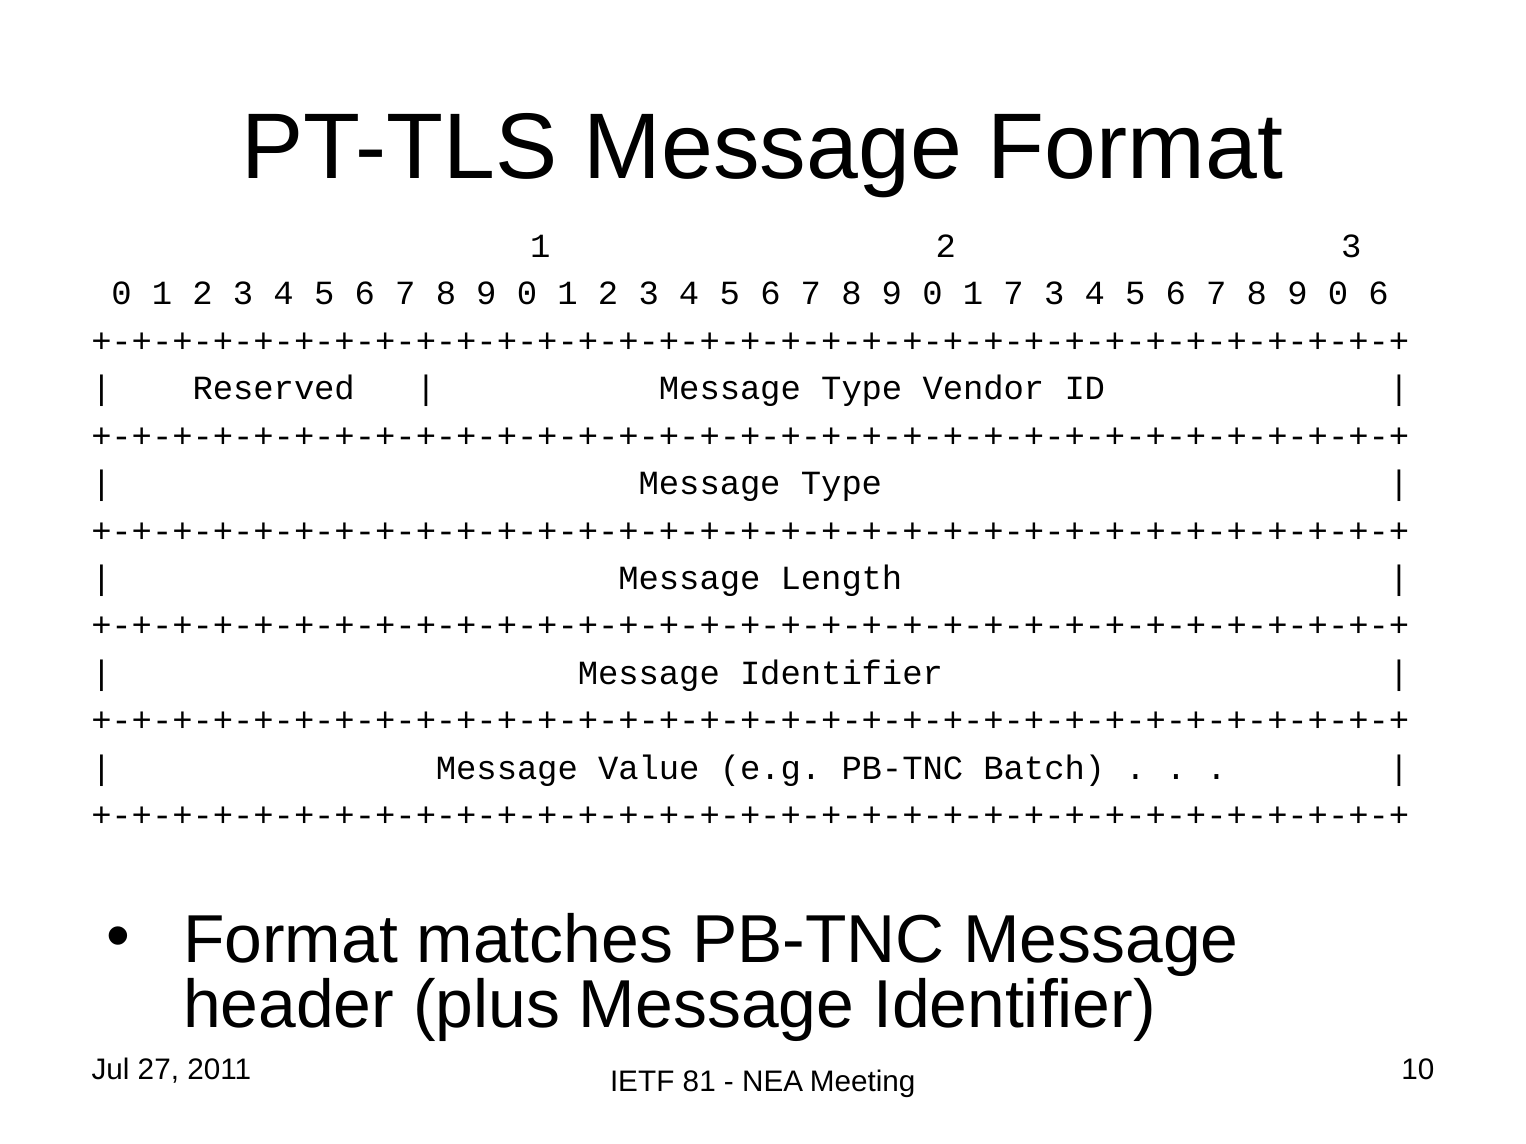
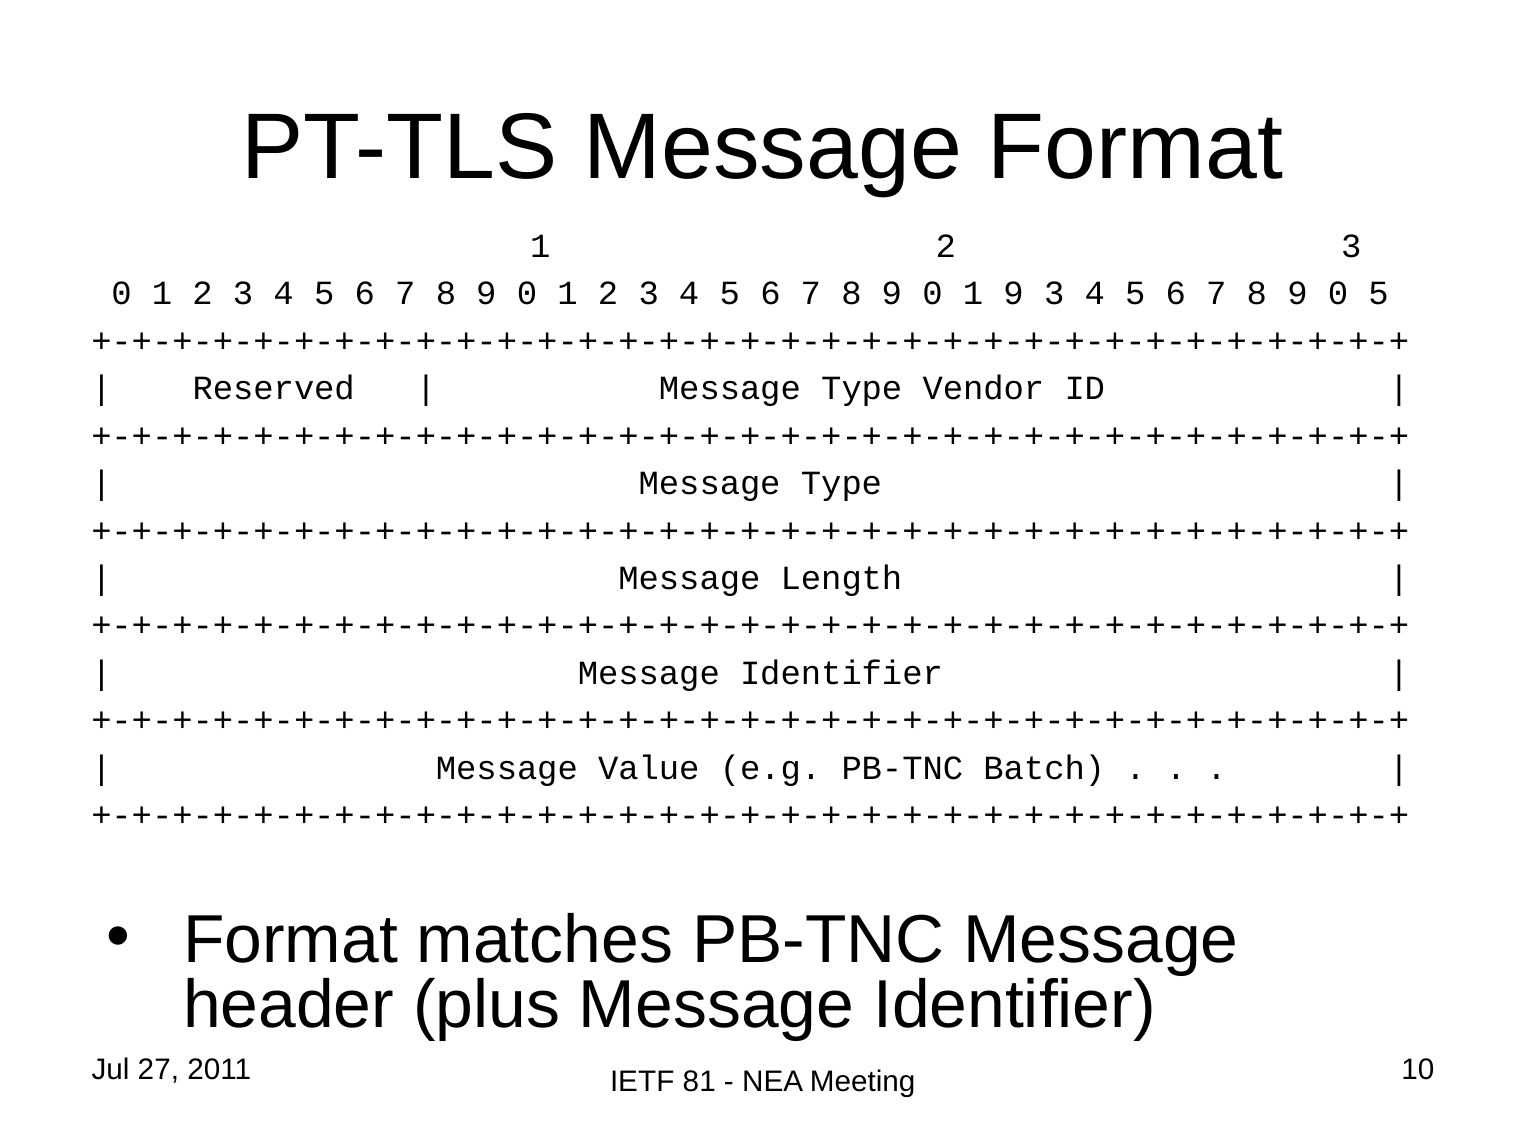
1 7: 7 -> 9
0 6: 6 -> 5
